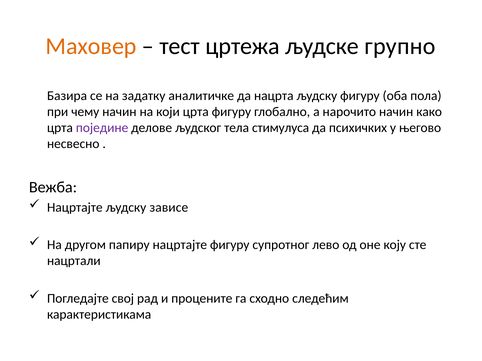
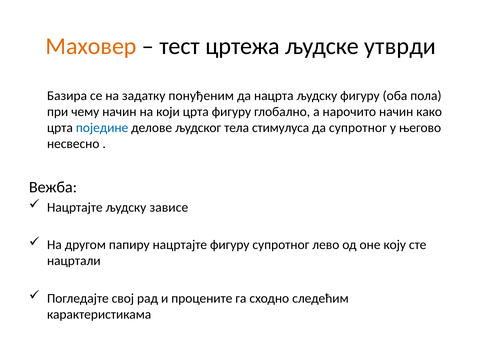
групно: групно -> утврди
аналитичке: аналитичке -> понуђеним
поједине colour: purple -> blue
да психичких: психичких -> супротног
